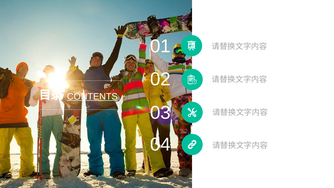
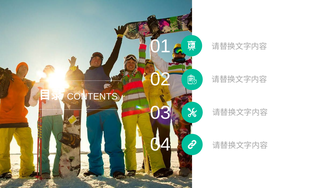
CONTENTS underline: present -> none
